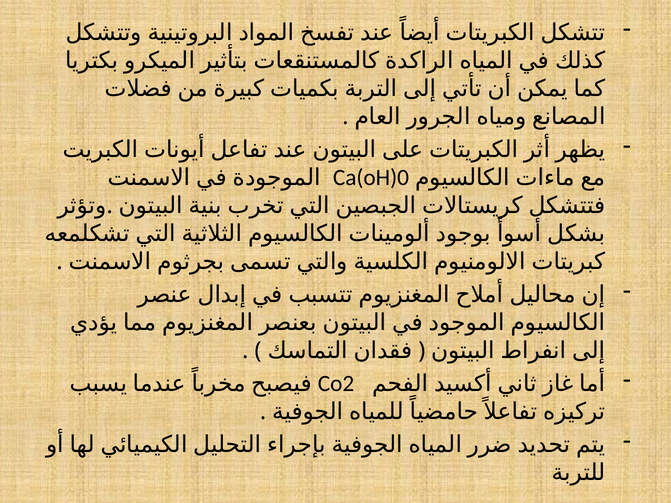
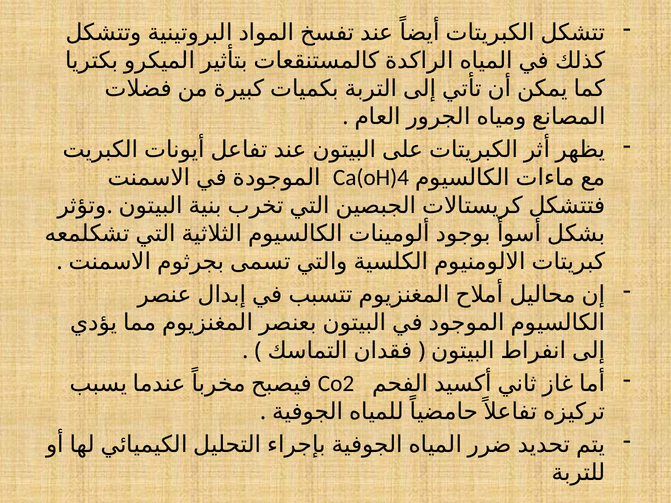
Ca(oH)0: Ca(oH)0 -> Ca(oH)4
